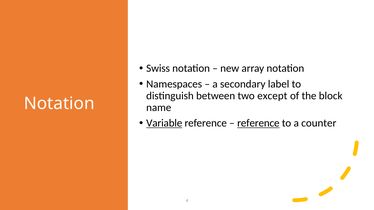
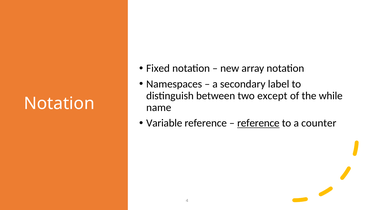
Swiss: Swiss -> Fixed
block: block -> while
Variable underline: present -> none
